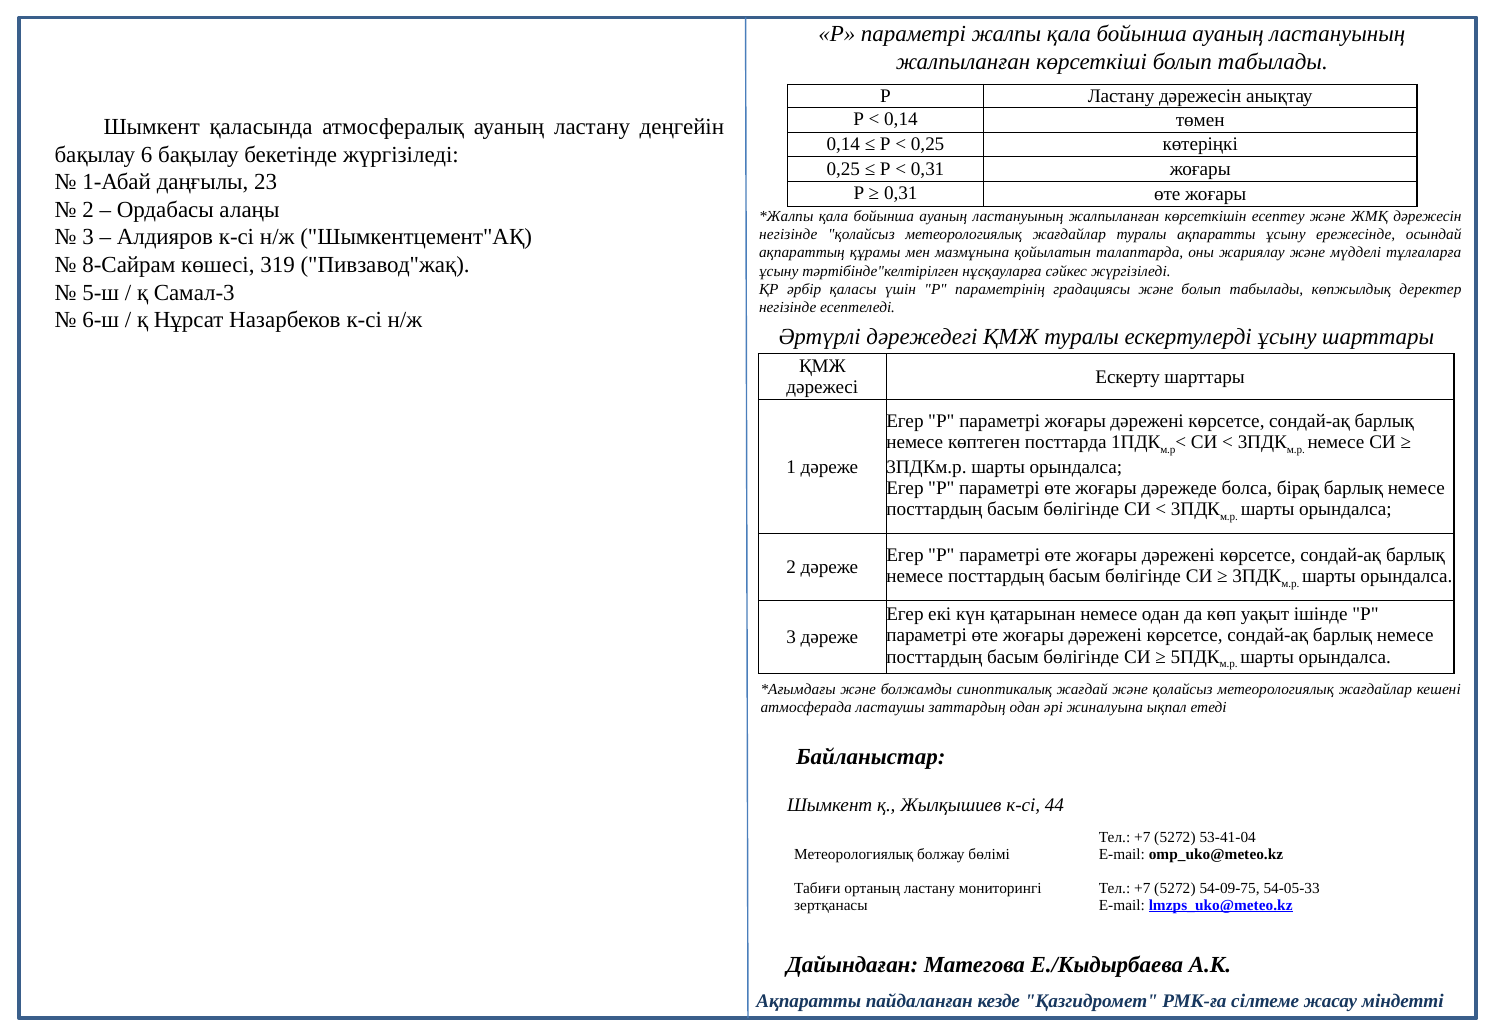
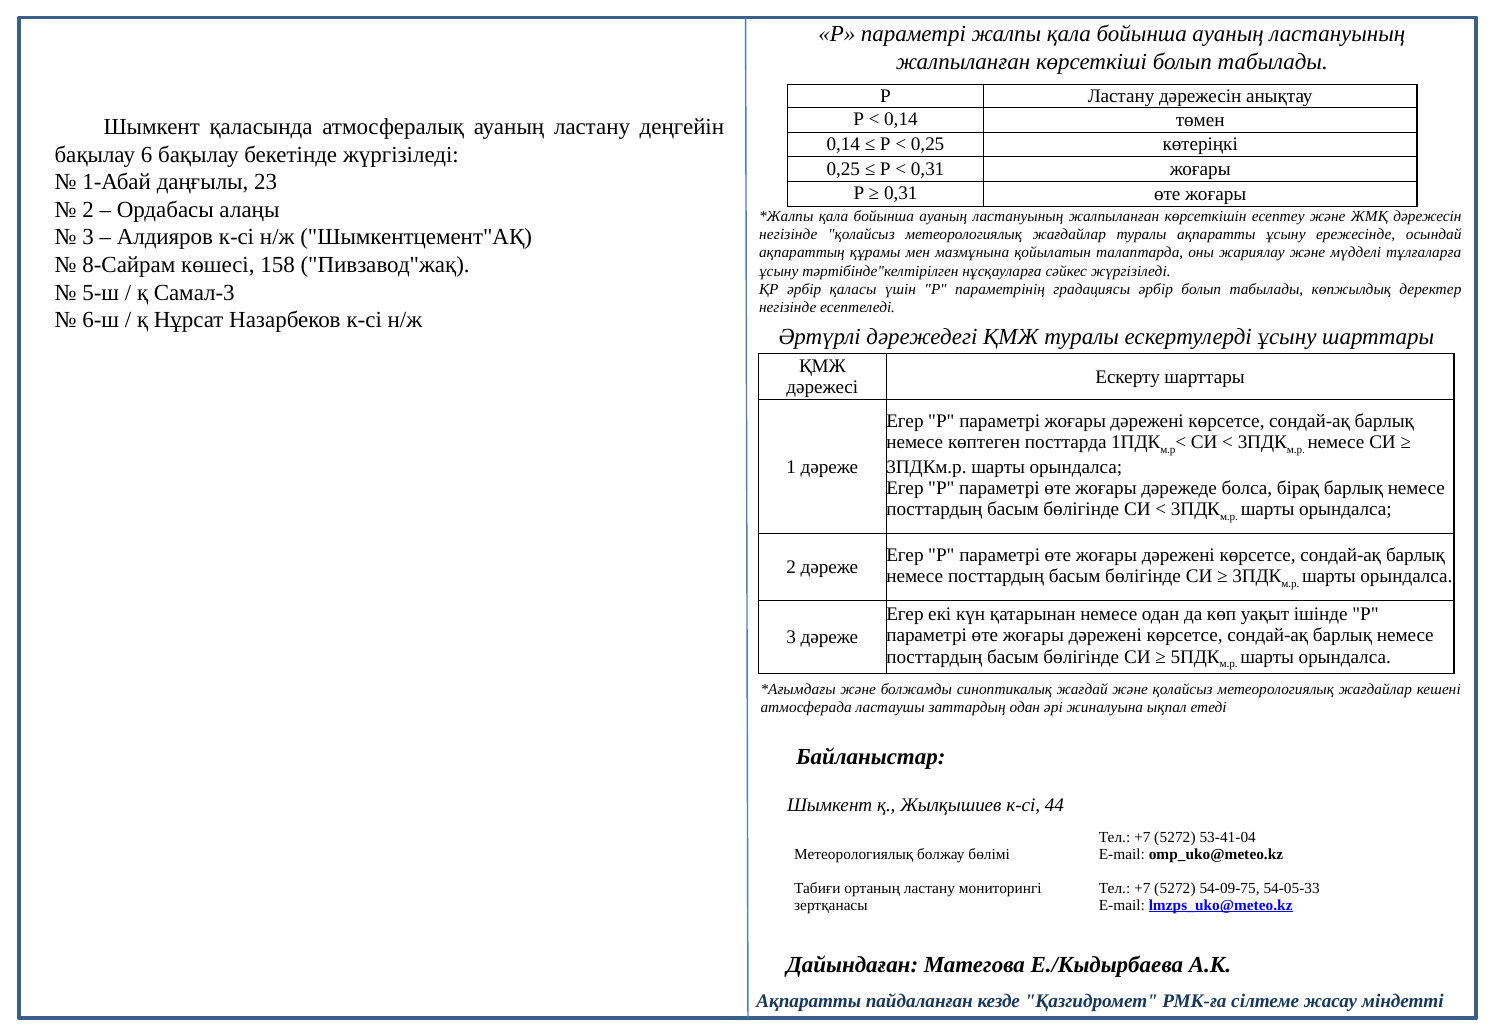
319: 319 -> 158
градациясы және: және -> әрбір
